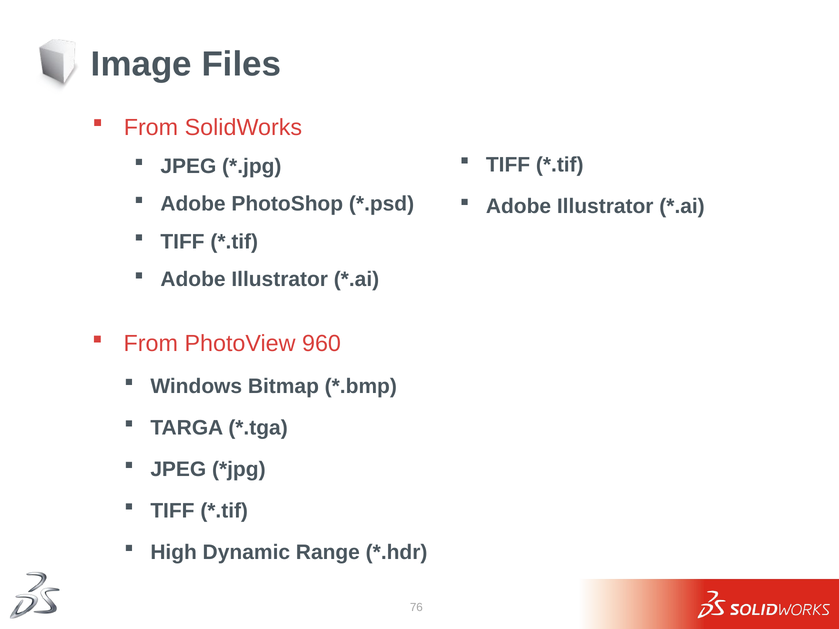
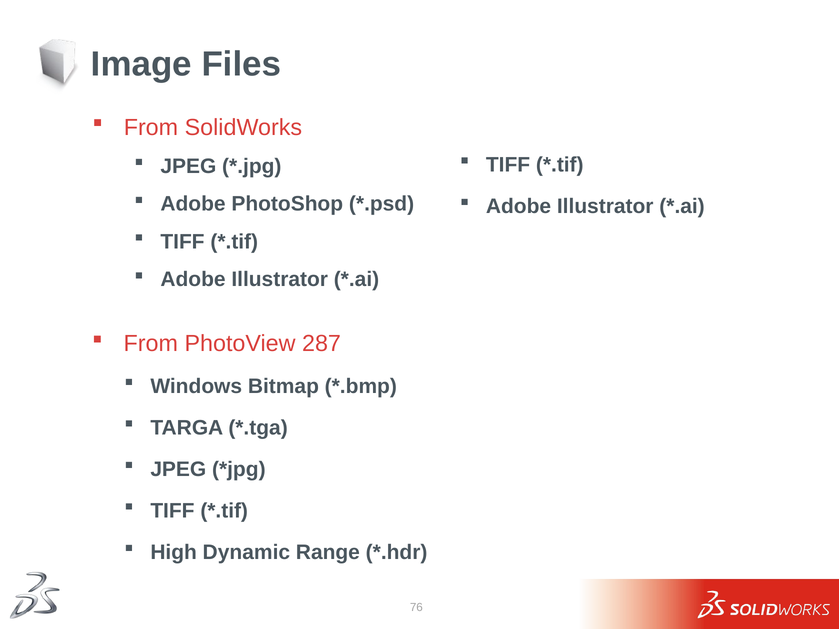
960: 960 -> 287
